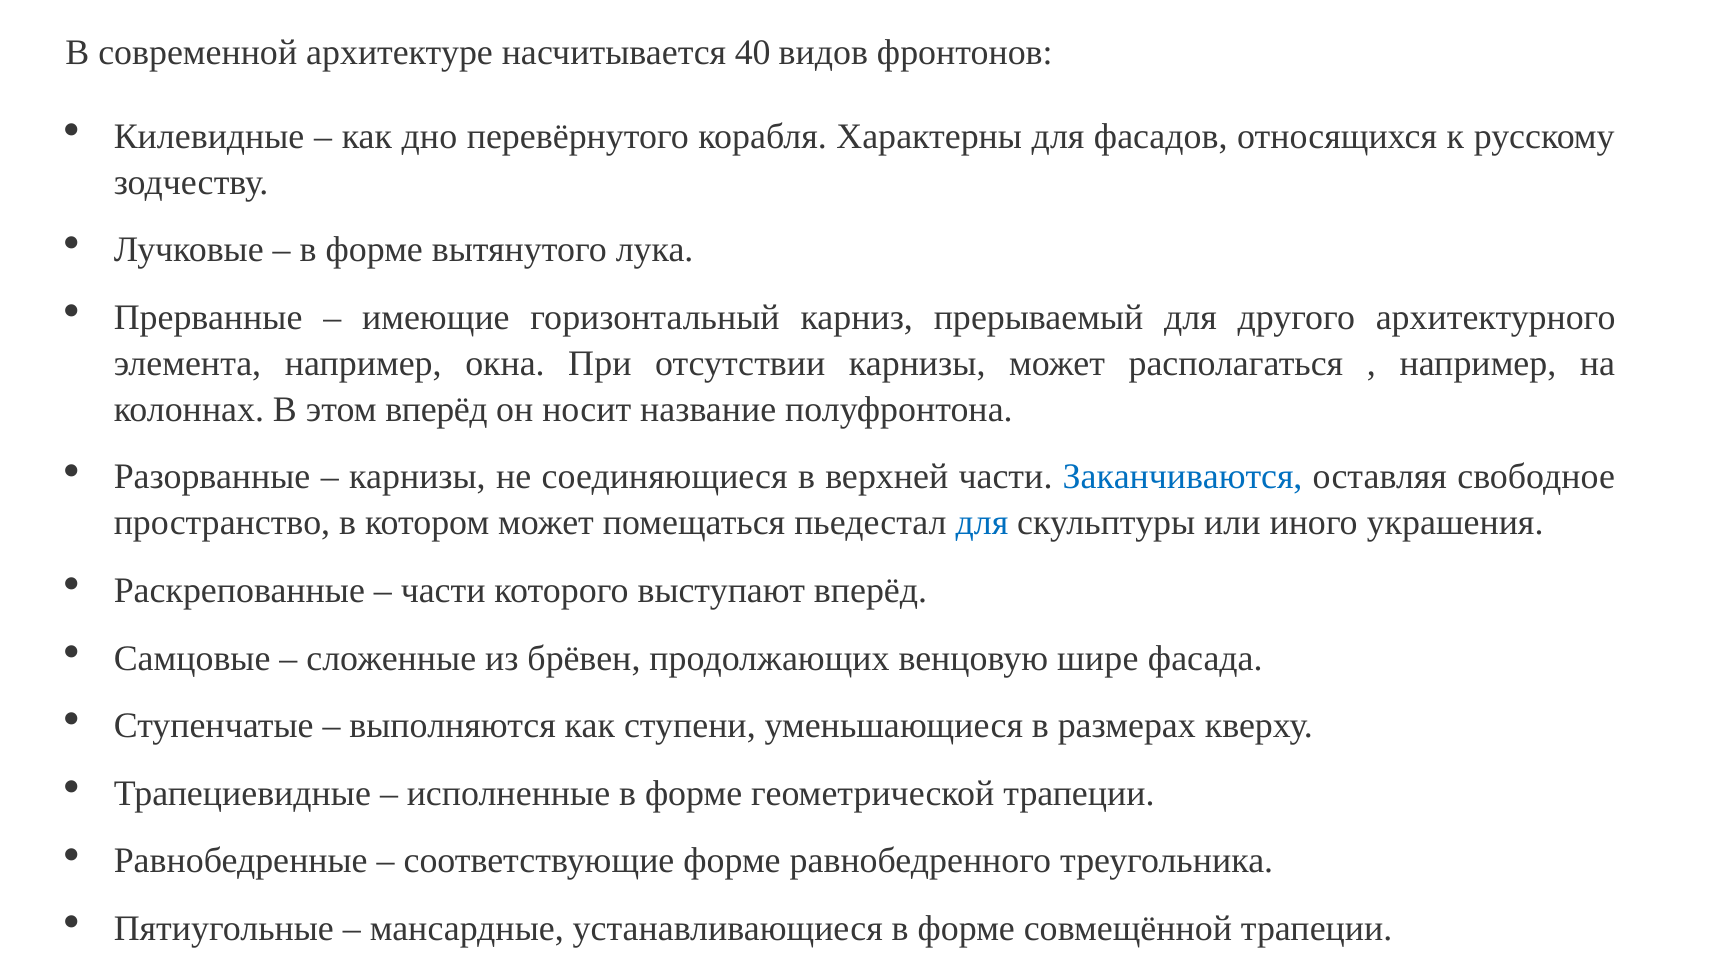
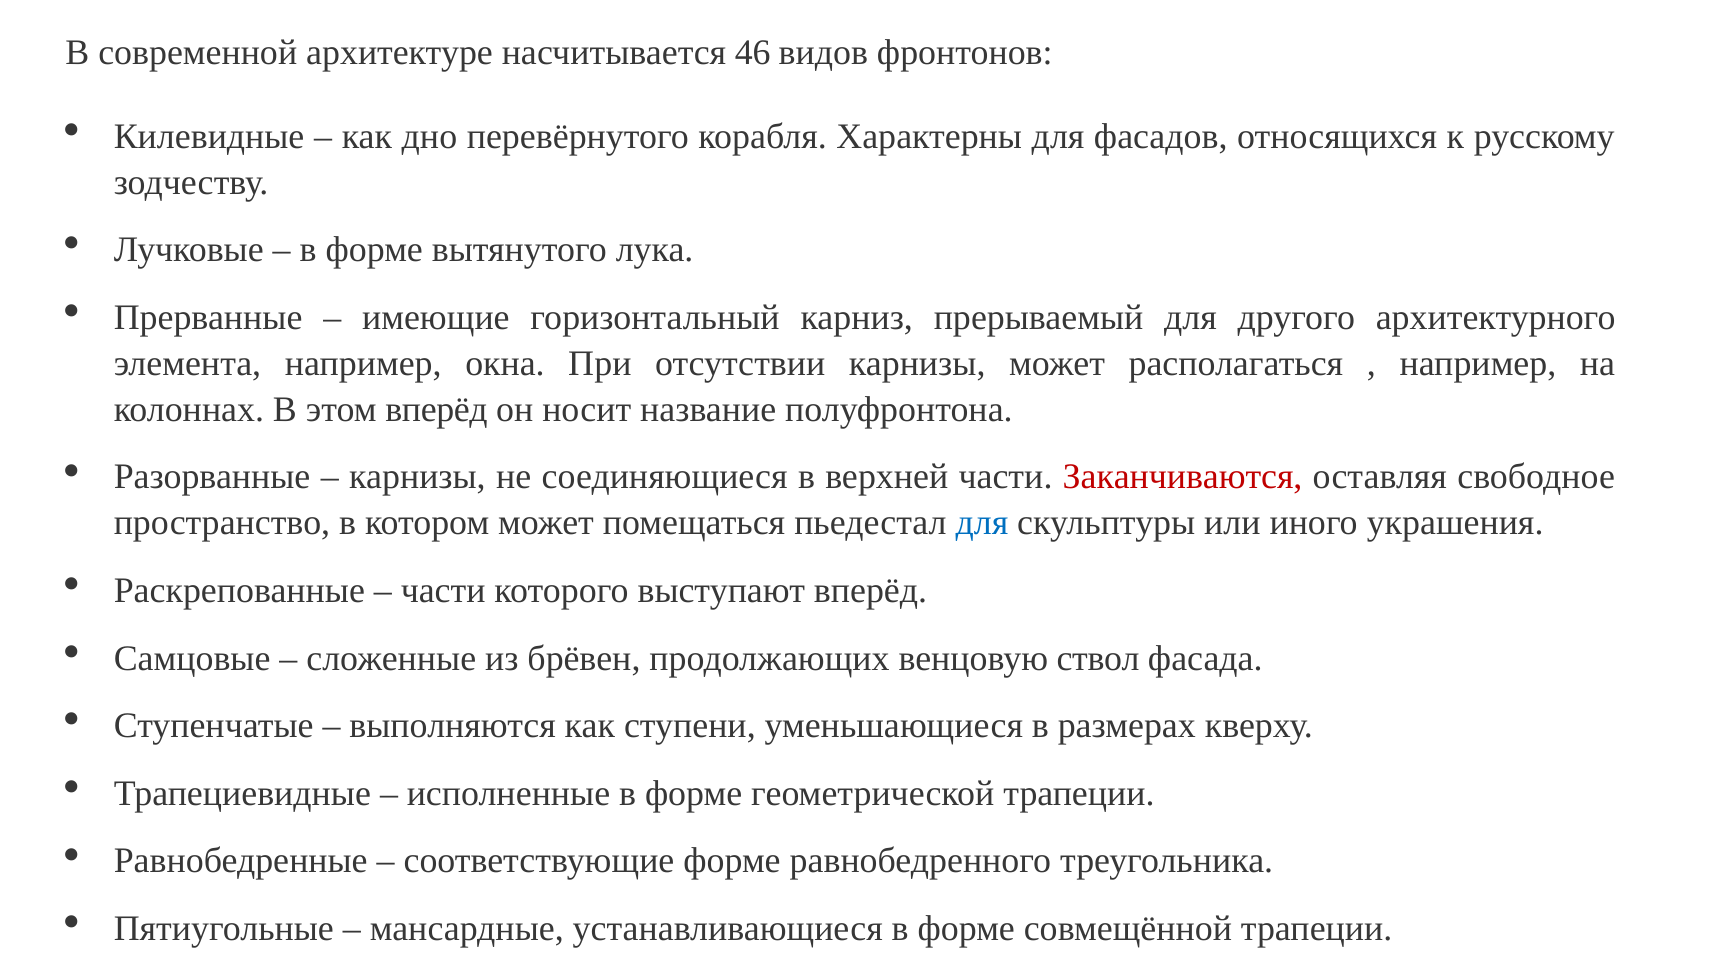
40: 40 -> 46
Заканчиваются colour: blue -> red
шире: шире -> ствол
